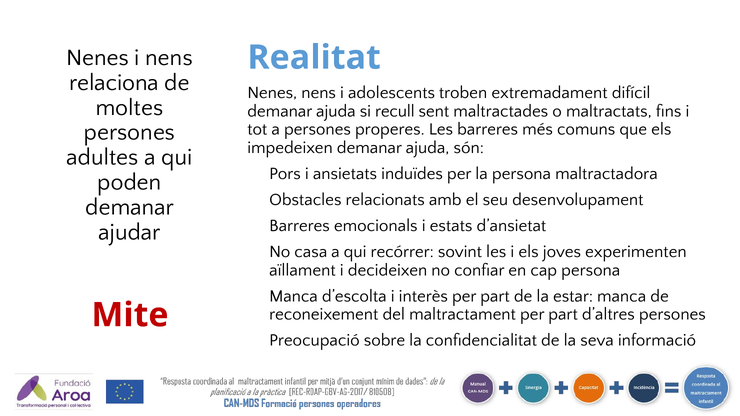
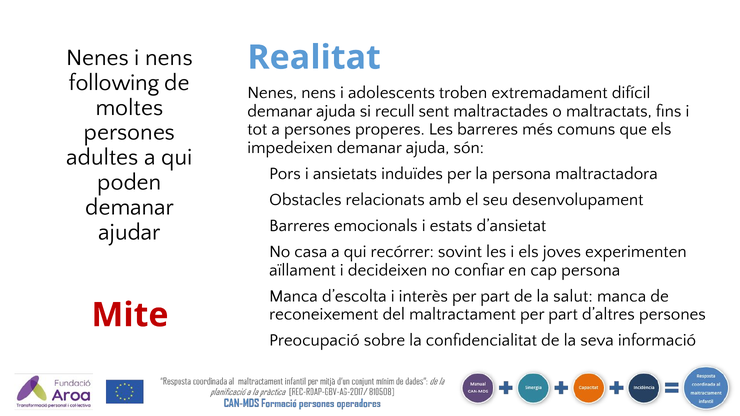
relaciona: relaciona -> following
estar: estar -> salut
